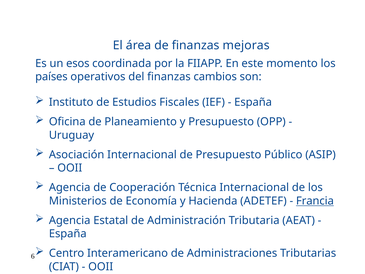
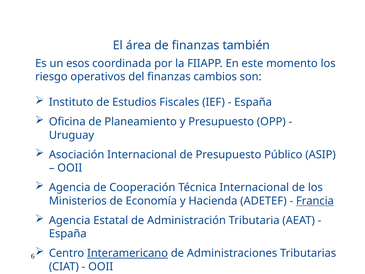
mejoras: mejoras -> también
países: países -> riesgo
Interamericano underline: none -> present
